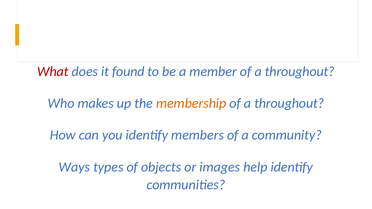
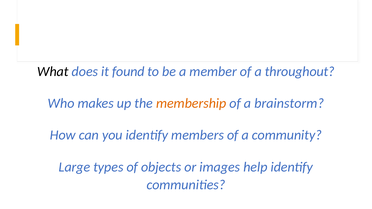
What colour: red -> black
throughout at (289, 103): throughout -> brainstorm
Ways: Ways -> Large
